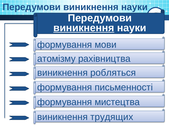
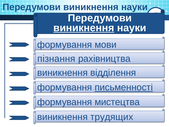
атомізму: атомізму -> пізнання
робляться: робляться -> відділення
письменності underline: none -> present
